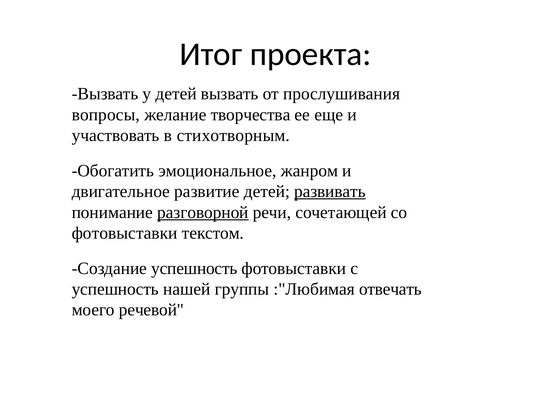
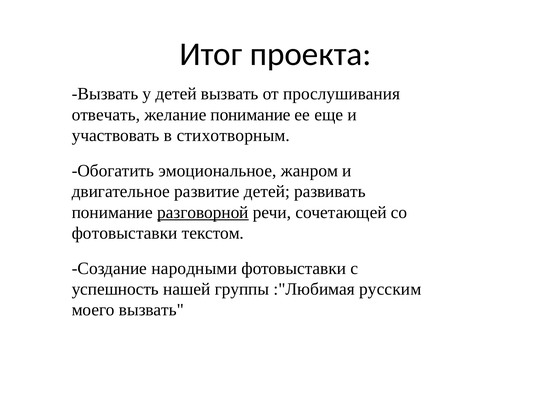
вопросы: вопросы -> отвечать
желание творчества: творчества -> понимание
развивать underline: present -> none
Создание успешность: успешность -> народными
отвечать: отвечать -> русским
моего речевой: речевой -> вызвать
